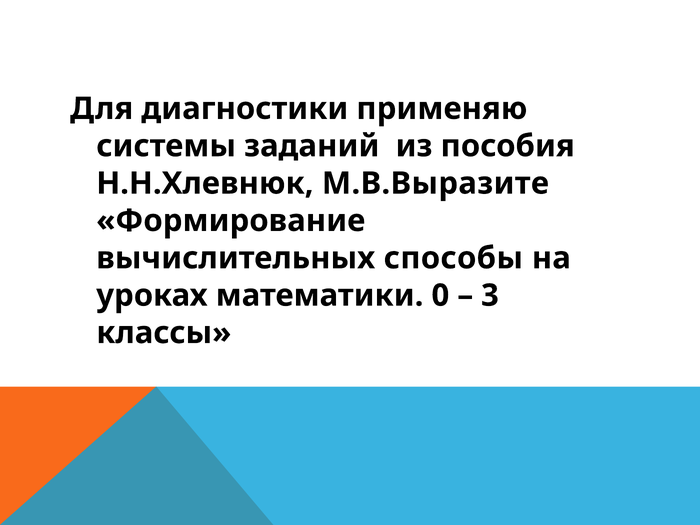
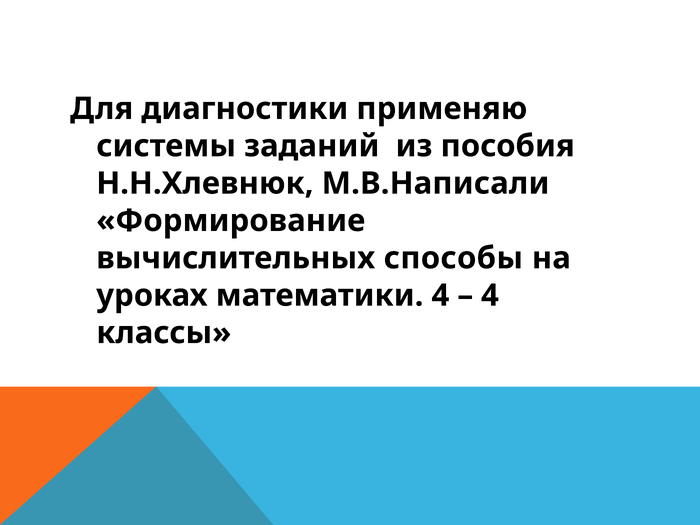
М.В.Выразите: М.В.Выразите -> М.В.Написали
математики 0: 0 -> 4
3 at (490, 295): 3 -> 4
